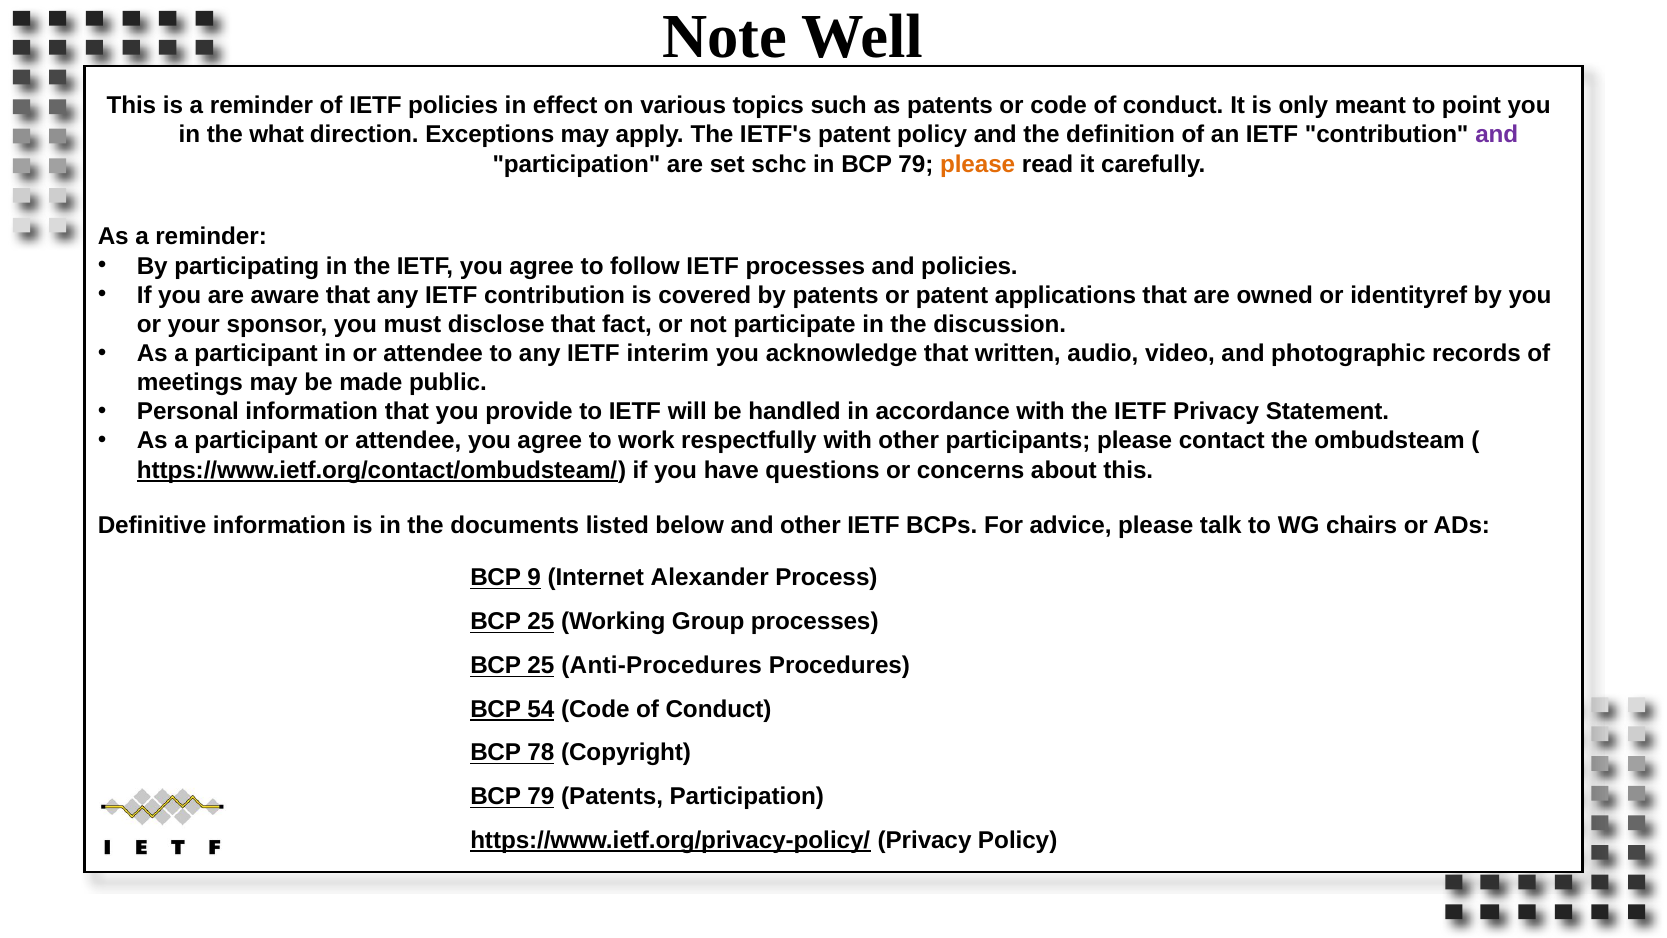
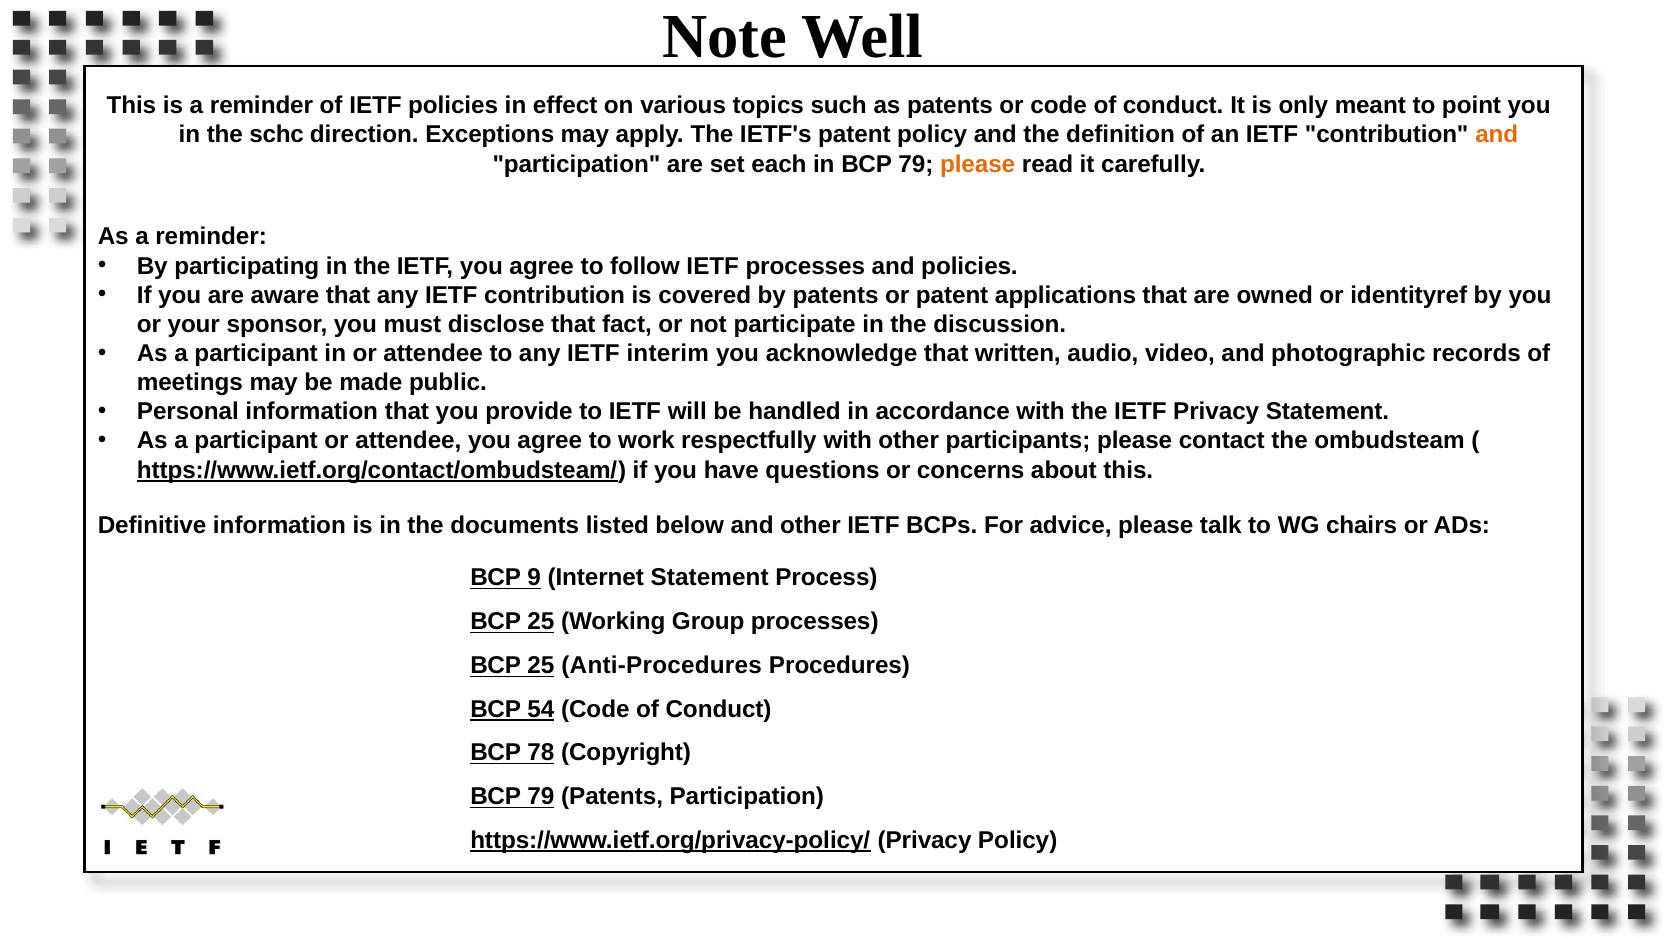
what: what -> schc
and at (1497, 135) colour: purple -> orange
schc: schc -> each
Internet Alexander: Alexander -> Statement
